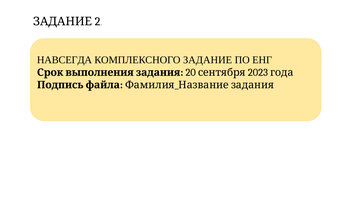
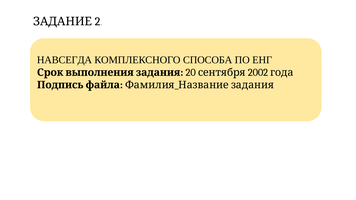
КОМПЛЕКСНОГО ЗАДАНИЕ: ЗАДАНИЕ -> СПОСОБА
2023: 2023 -> 2002
